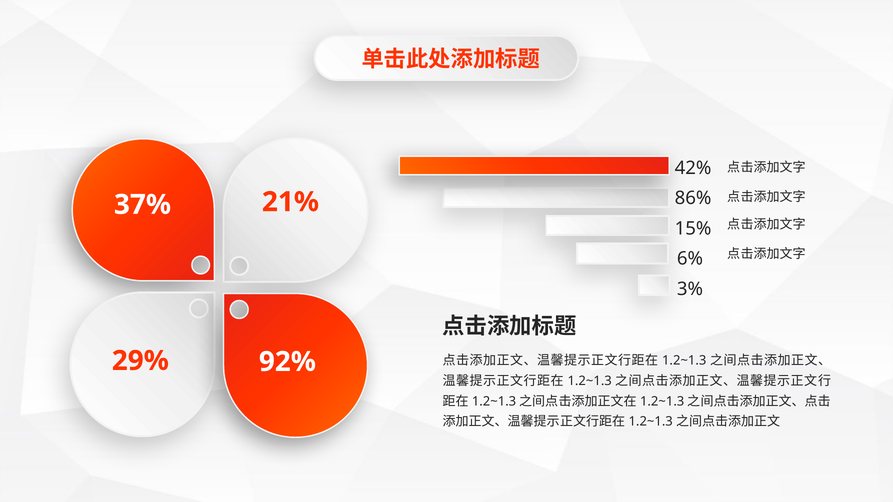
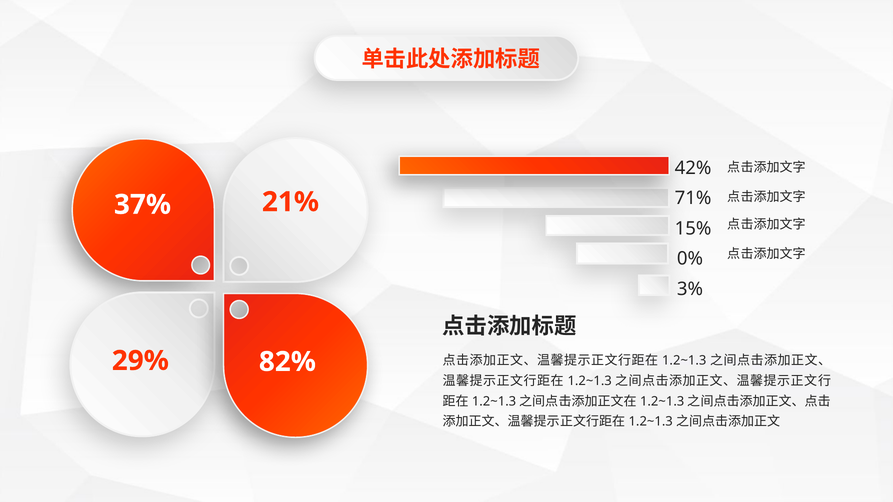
86%: 86% -> 71%
6%: 6% -> 0%
92%: 92% -> 82%
